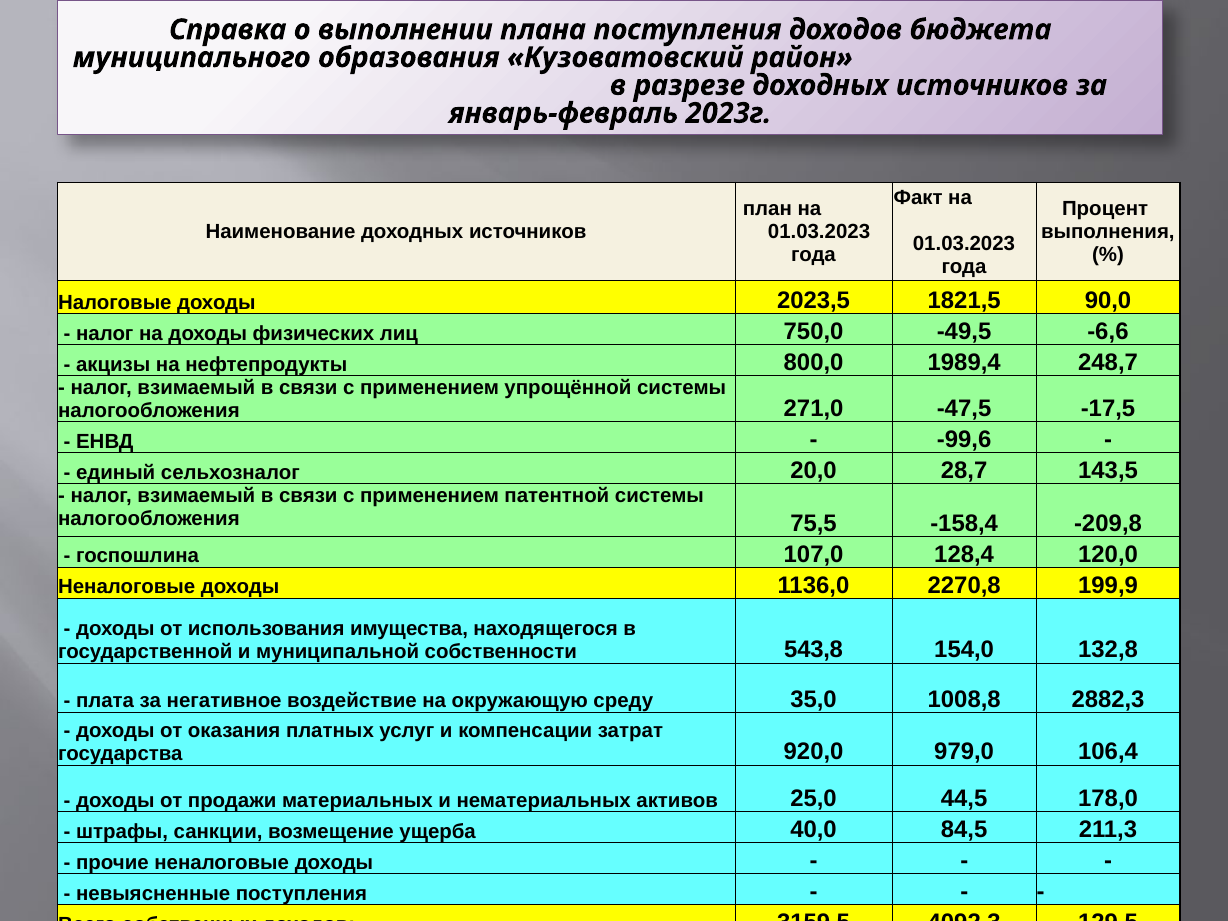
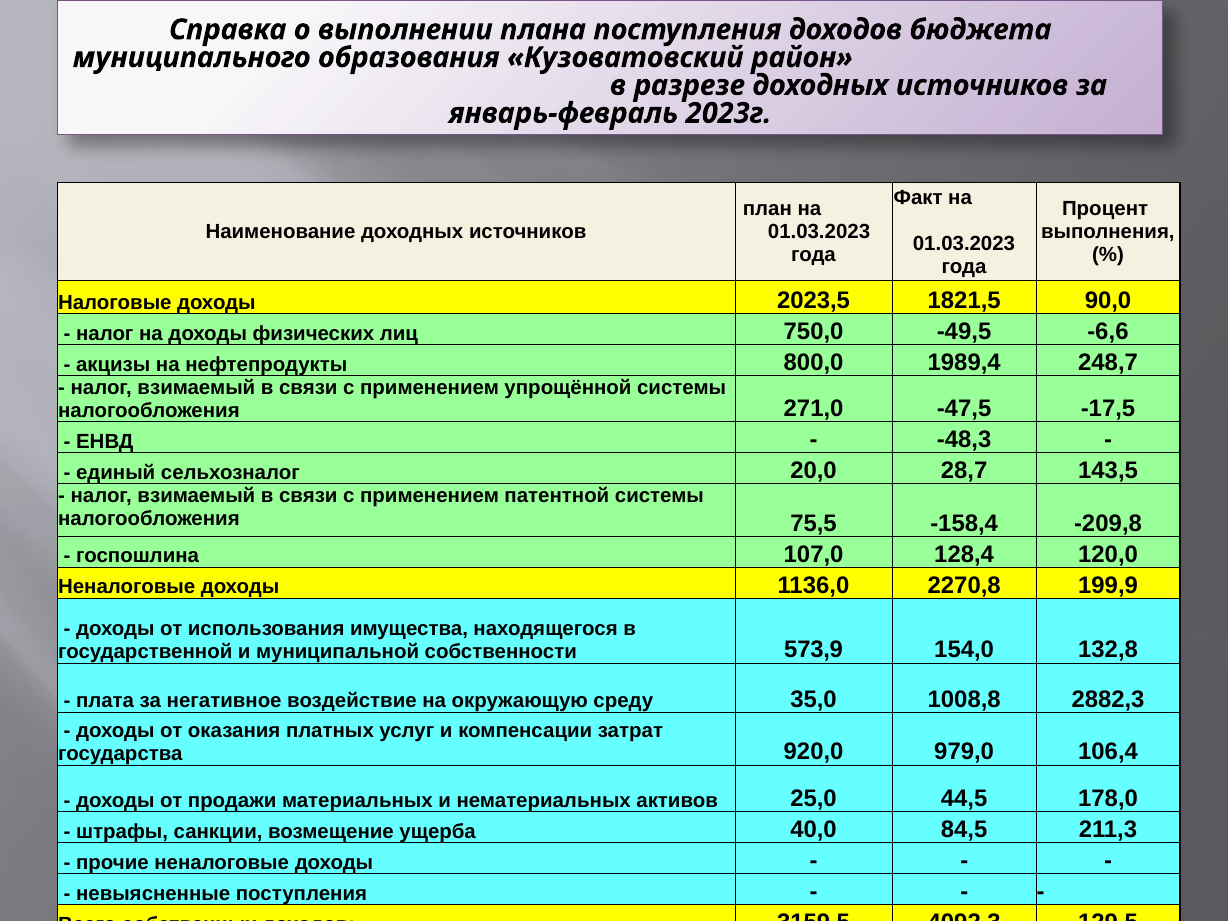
-99,6: -99,6 -> -48,3
543,8: 543,8 -> 573,9
